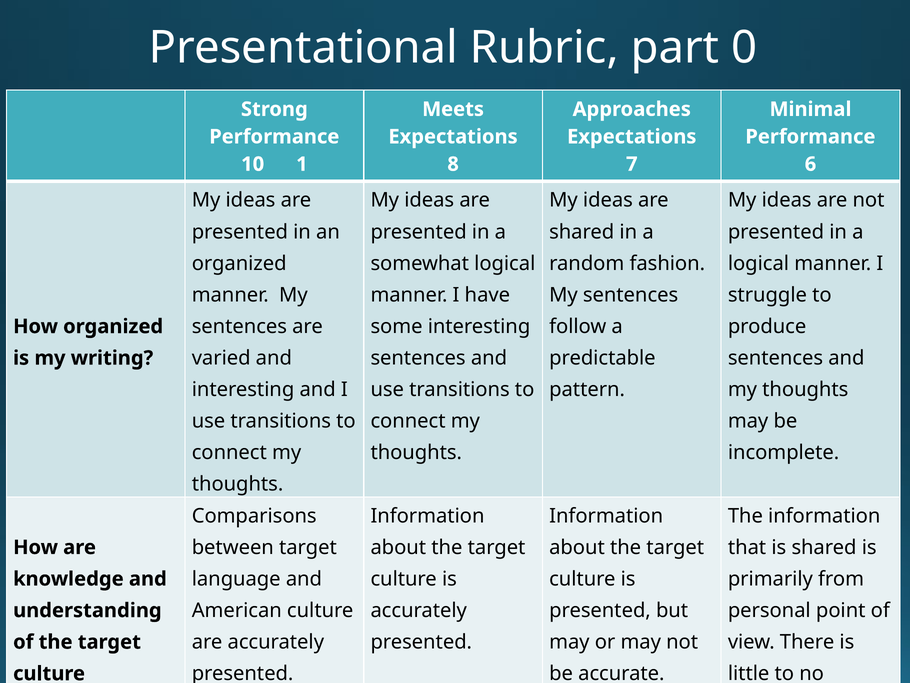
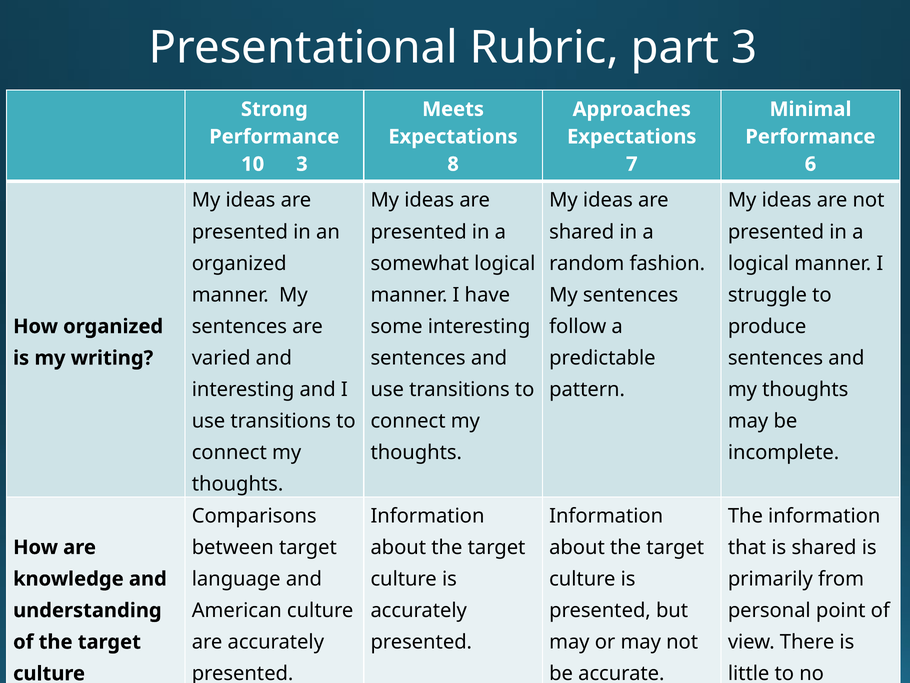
part 0: 0 -> 3
1 at (302, 164): 1 -> 3
